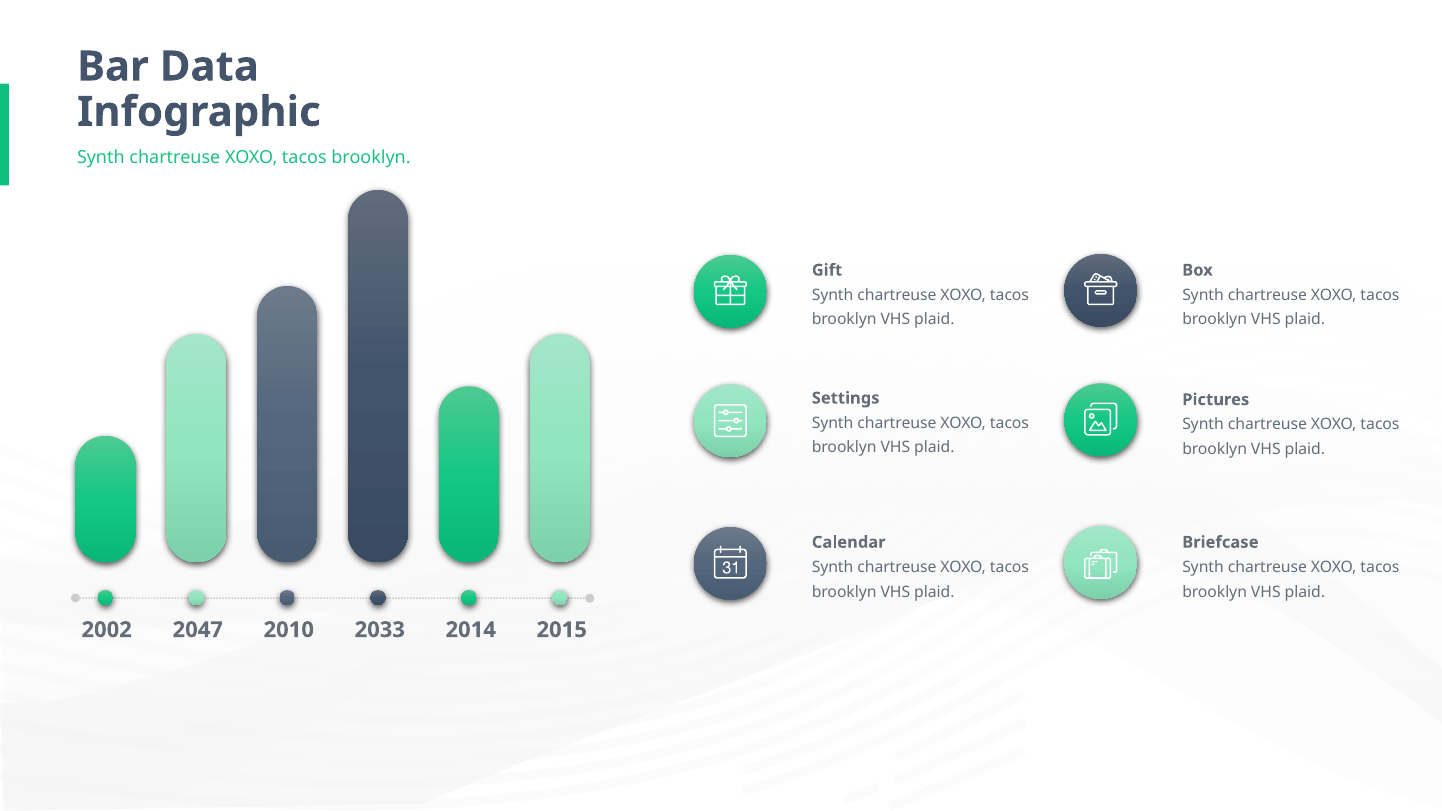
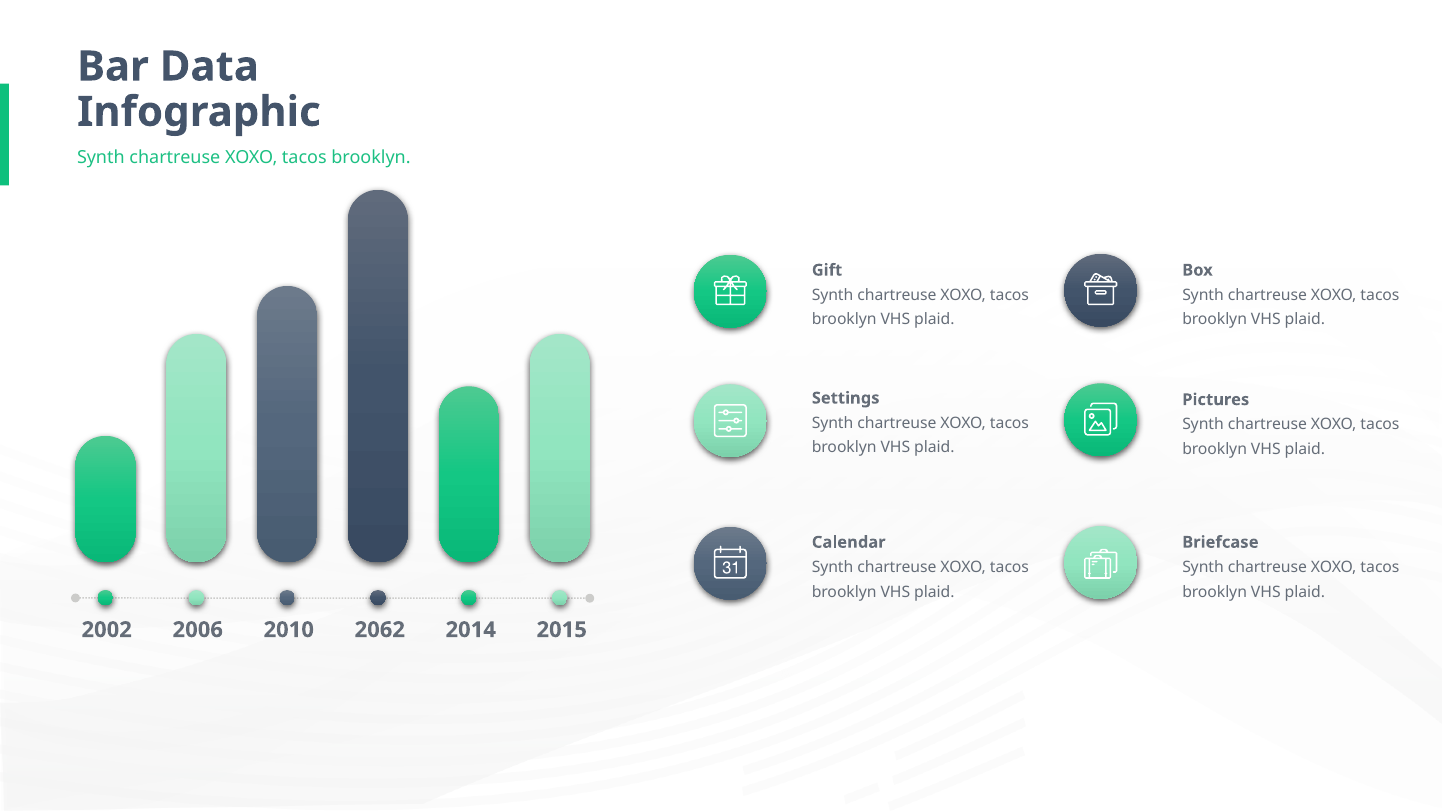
2047: 2047 -> 2006
2033: 2033 -> 2062
